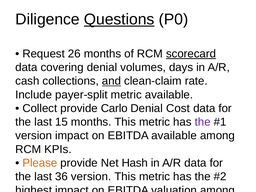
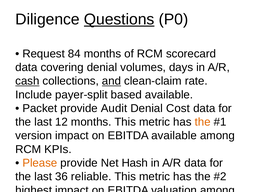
26: 26 -> 84
scorecard underline: present -> none
cash at (27, 81) underline: none -> present
payer-split metric: metric -> based
Collect at (40, 108): Collect -> Packet
Carlo: Carlo -> Audit
15: 15 -> 12
the at (203, 122) colour: purple -> orange
36 version: version -> reliable
